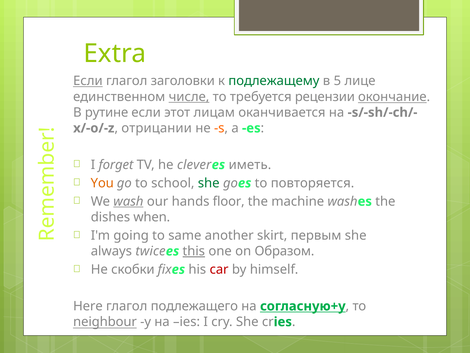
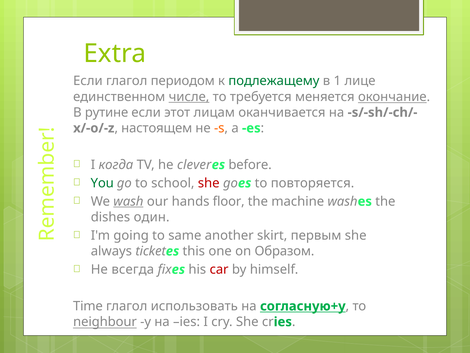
Если at (88, 81) underline: present -> none
заголовки: заголовки -> периодом
5: 5 -> 1
рецензии: рецензии -> меняется
отрицании: отрицании -> настоящем
forget: forget -> когда
иметь: иметь -> before
You colour: orange -> green
she at (209, 183) colour: green -> red
when: when -> один
twice: twice -> ticket
this underline: present -> none
скобки: скобки -> всегда
Here: Here -> Time
подлежащего: подлежащего -> использовать
